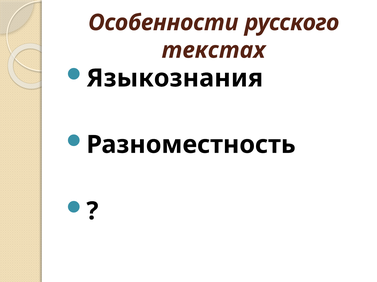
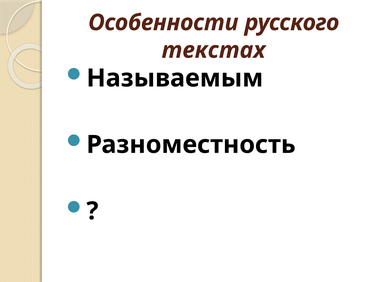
Языкознания: Языкознания -> Называемым
